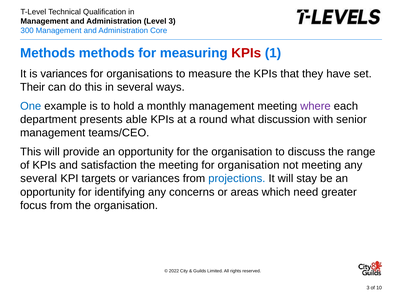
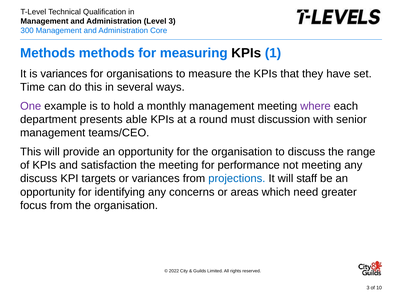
KPIs at (246, 53) colour: red -> black
Their: Their -> Time
One colour: blue -> purple
what: what -> must
for organisation: organisation -> performance
several at (39, 179): several -> discuss
stay: stay -> staff
